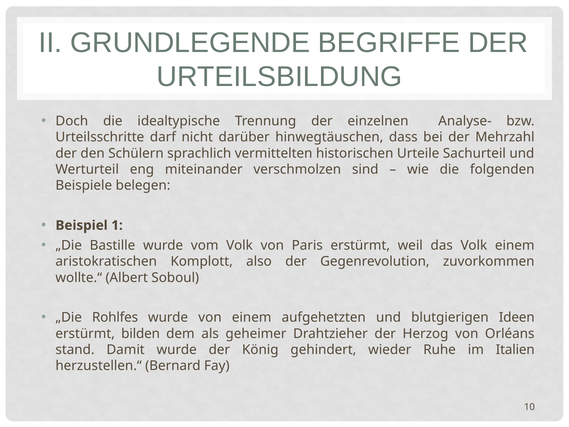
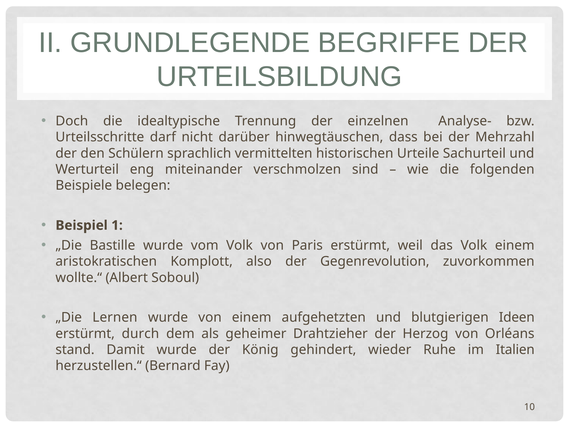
Rohlfes: Rohlfes -> Lernen
bilden: bilden -> durch
